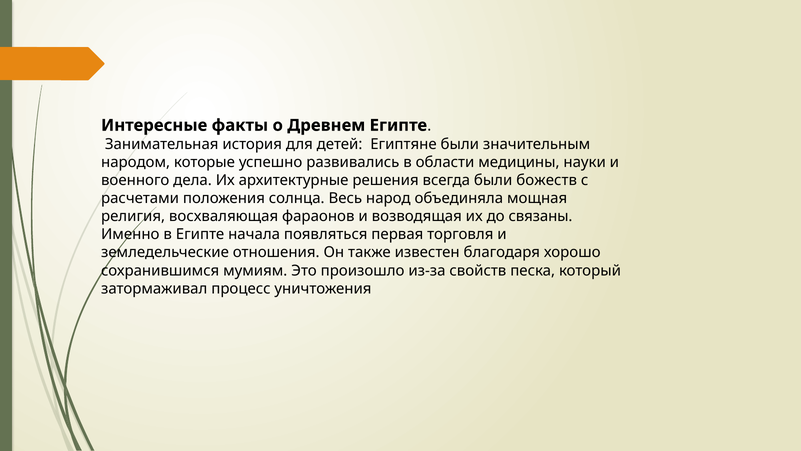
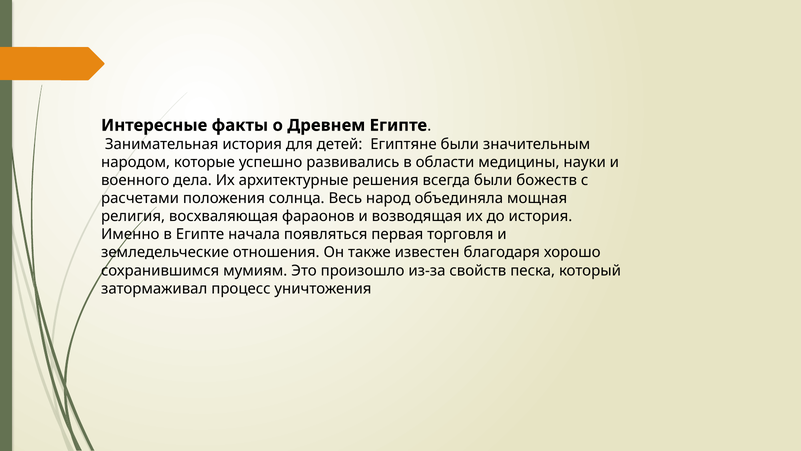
до связаны: связаны -> история
